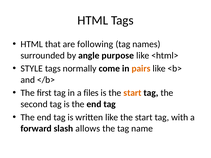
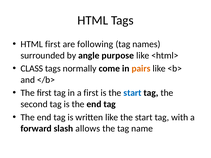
HTML that: that -> first
STYLE: STYLE -> CLASS
a files: files -> first
start at (132, 93) colour: orange -> blue
